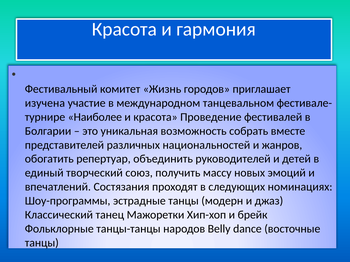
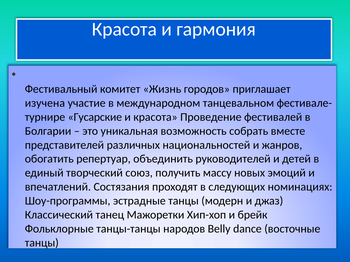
Наиболее: Наиболее -> Гусарские
